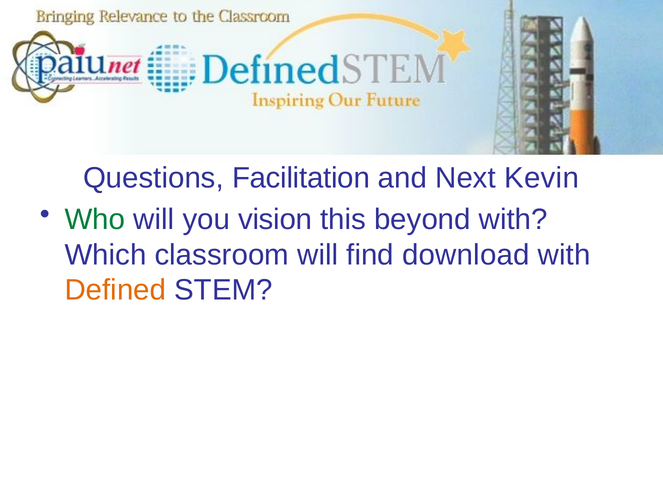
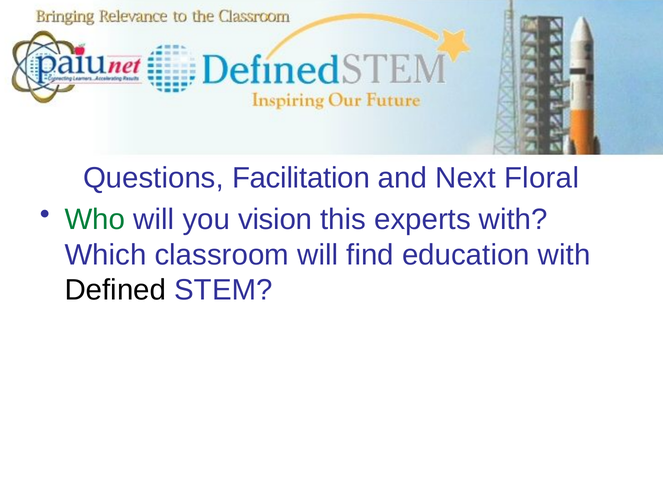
Kevin: Kevin -> Floral
beyond: beyond -> experts
download: download -> education
Defined colour: orange -> black
